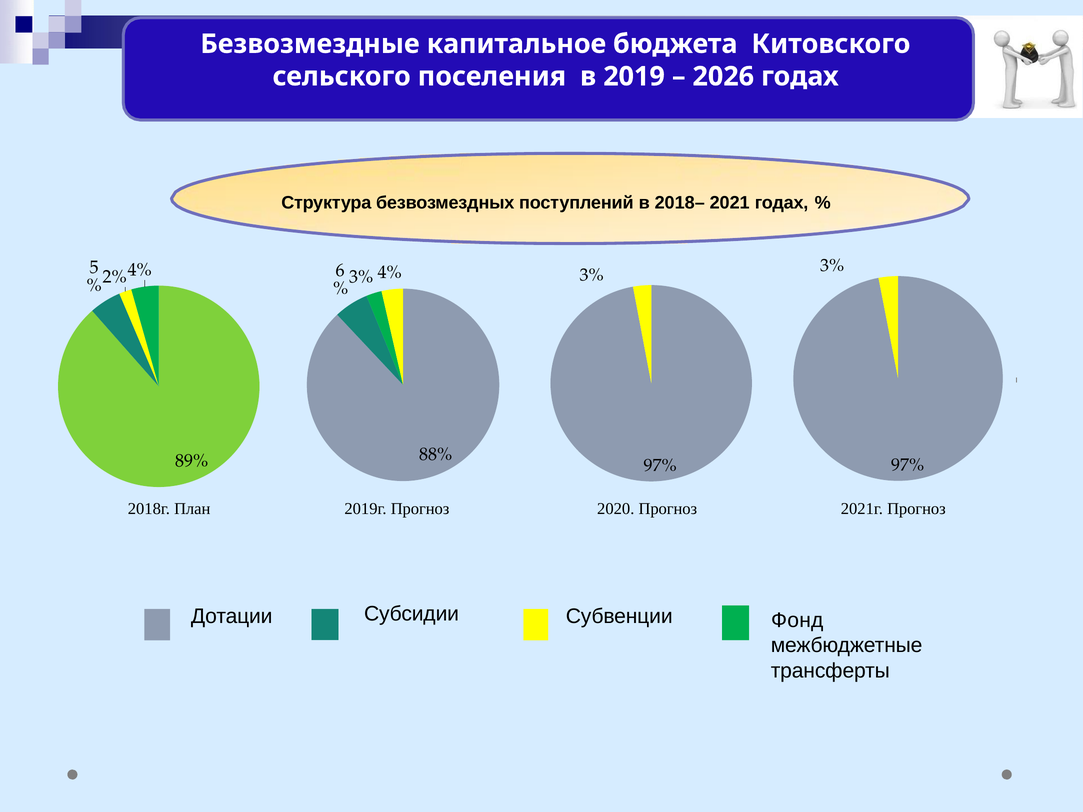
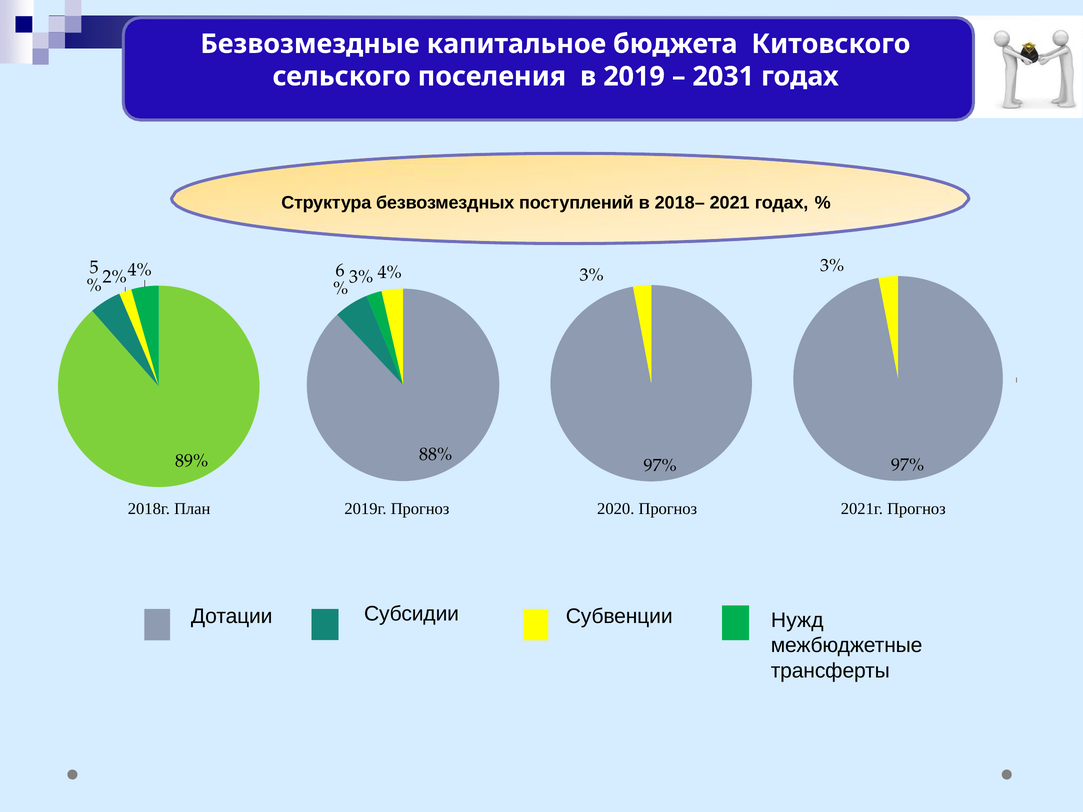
2026: 2026 -> 2031
Фонд: Фонд -> Нужд
